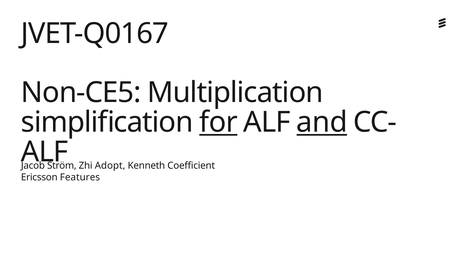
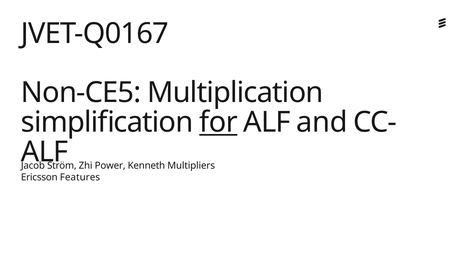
and underline: present -> none
Adopt: Adopt -> Power
Coefficient: Coefficient -> Multipliers
